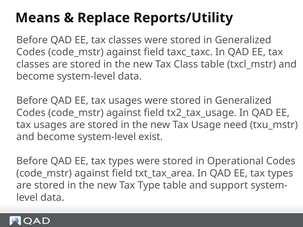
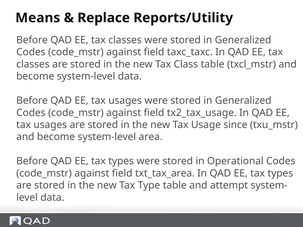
need: need -> since
exist: exist -> area
support: support -> attempt
